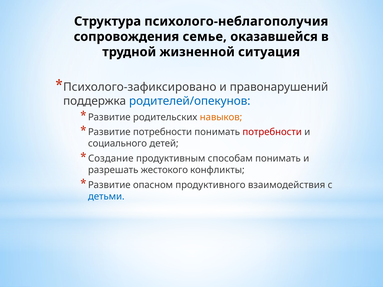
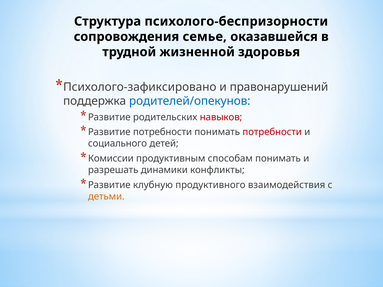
психолого-неблагополучия: психолого-неблагополучия -> психолого-беспризорности
ситуация: ситуация -> здоровья
навыков colour: orange -> red
Создание: Создание -> Комиссии
жестокого: жестокого -> динамики
опасном: опасном -> клубную
детьми colour: blue -> orange
